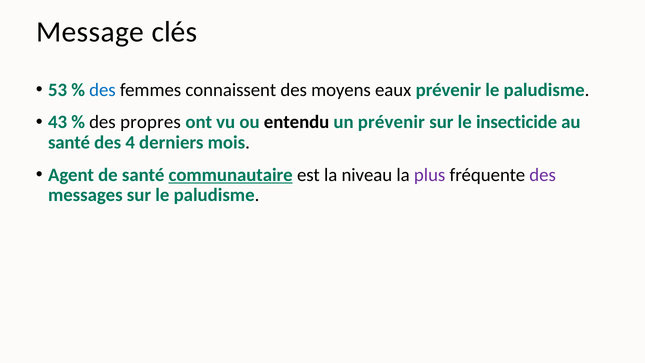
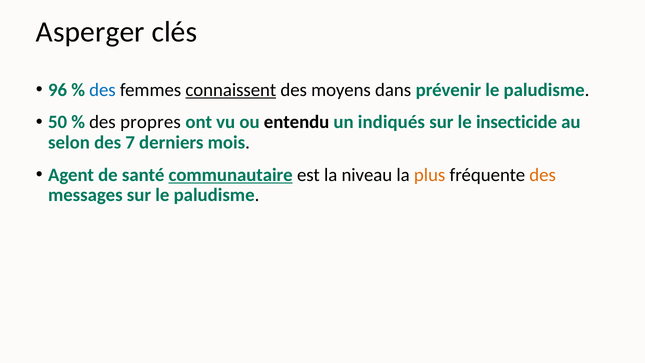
Message: Message -> Asperger
53: 53 -> 96
connaissent underline: none -> present
eaux: eaux -> dans
43: 43 -> 50
un prévenir: prévenir -> indiqués
santé at (69, 142): santé -> selon
4: 4 -> 7
plus colour: purple -> orange
des at (543, 175) colour: purple -> orange
